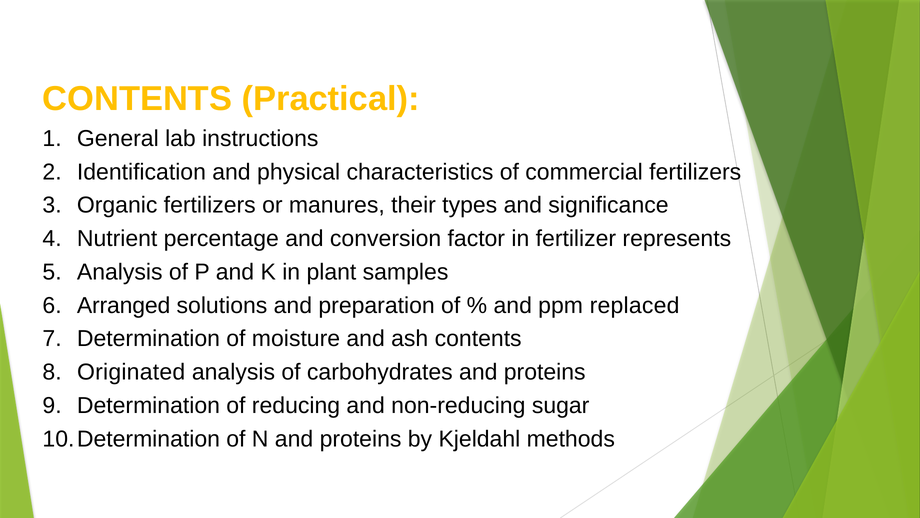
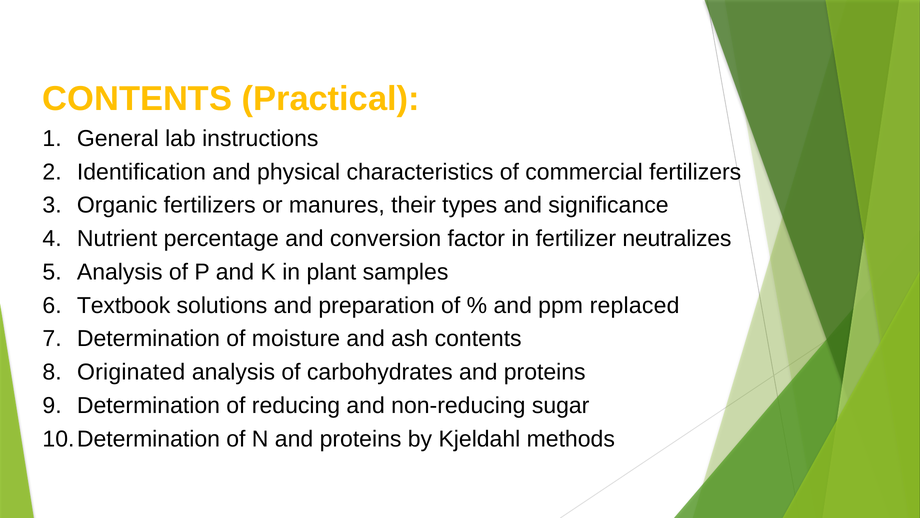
represents: represents -> neutralizes
Arranged: Arranged -> Textbook
